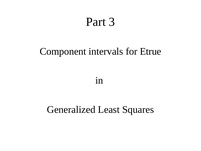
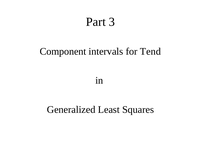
Etrue: Etrue -> Tend
